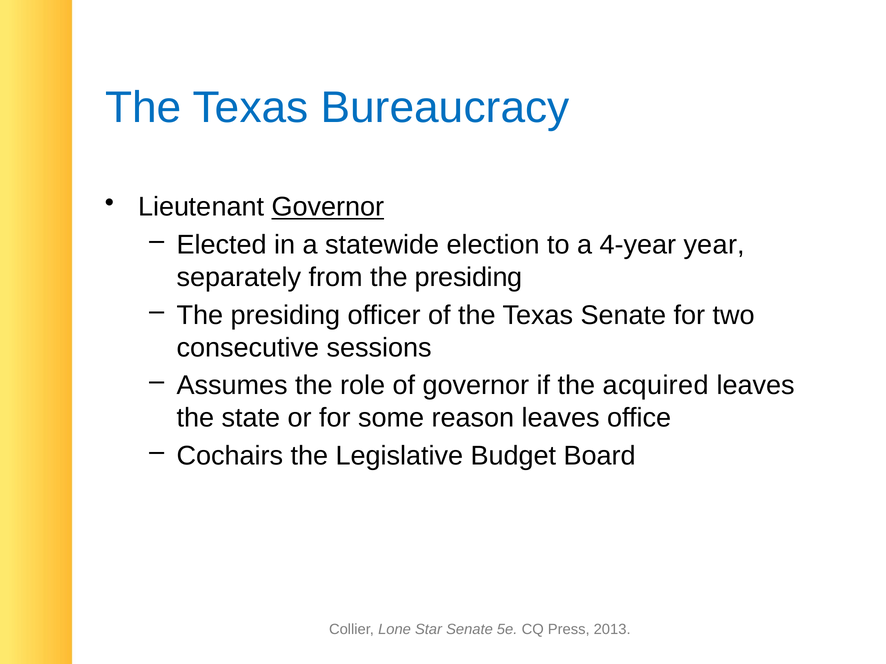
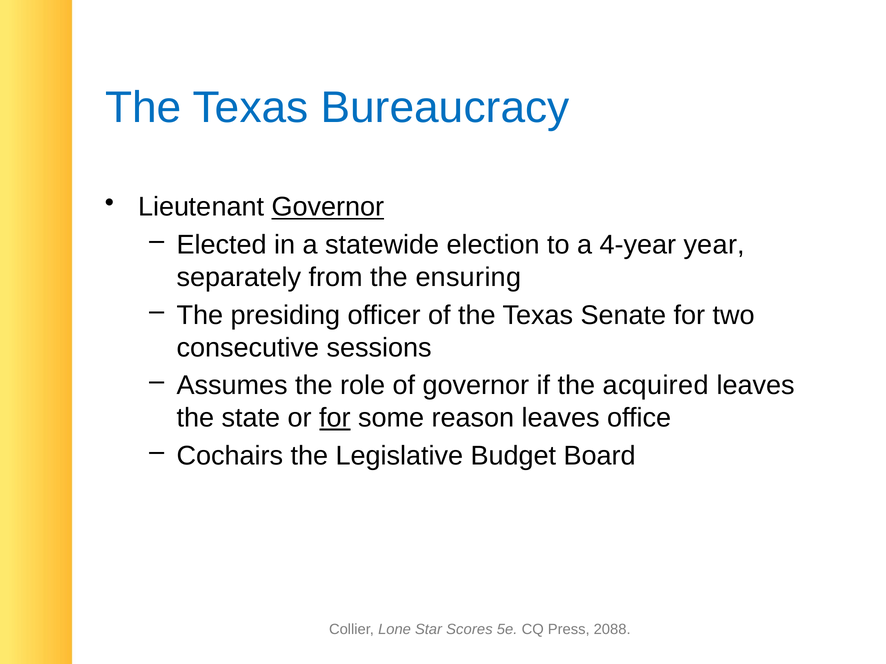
from the presiding: presiding -> ensuring
for at (335, 418) underline: none -> present
Star Senate: Senate -> Scores
2013: 2013 -> 2088
